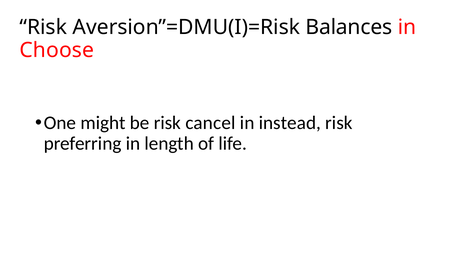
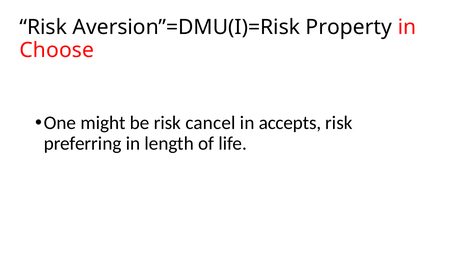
Balances: Balances -> Property
instead: instead -> accepts
